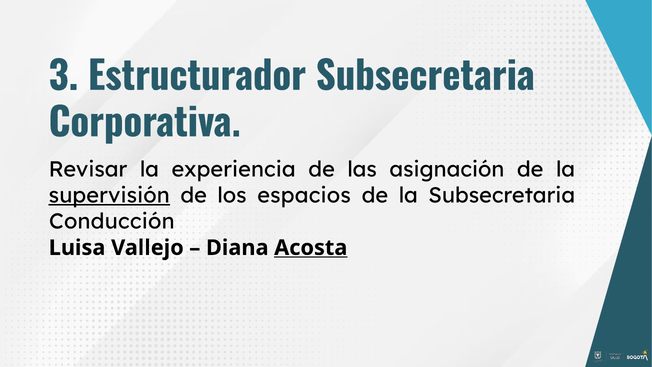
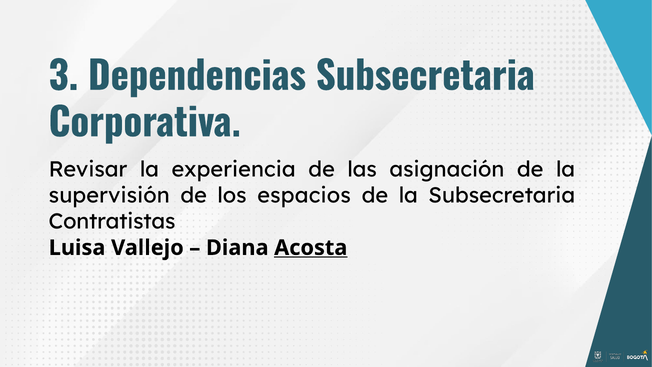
Estructurador: Estructurador -> Dependencias
supervisión underline: present -> none
Conducción: Conducción -> Contratistas
